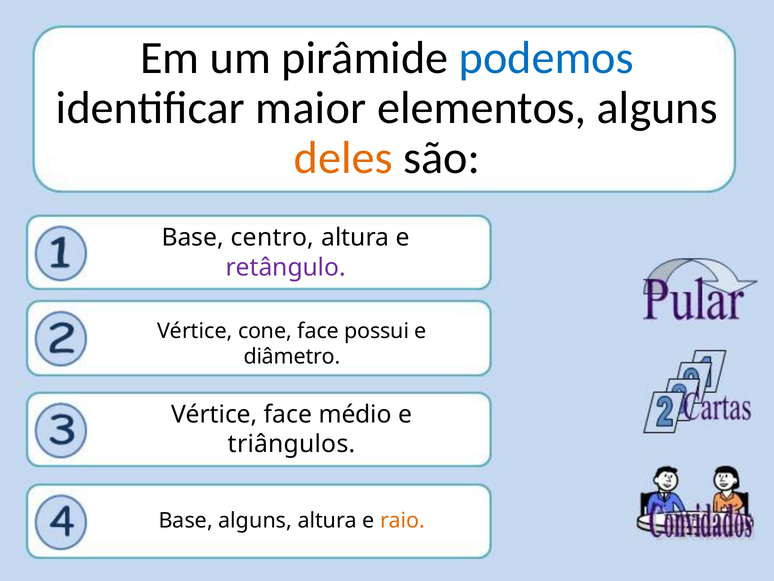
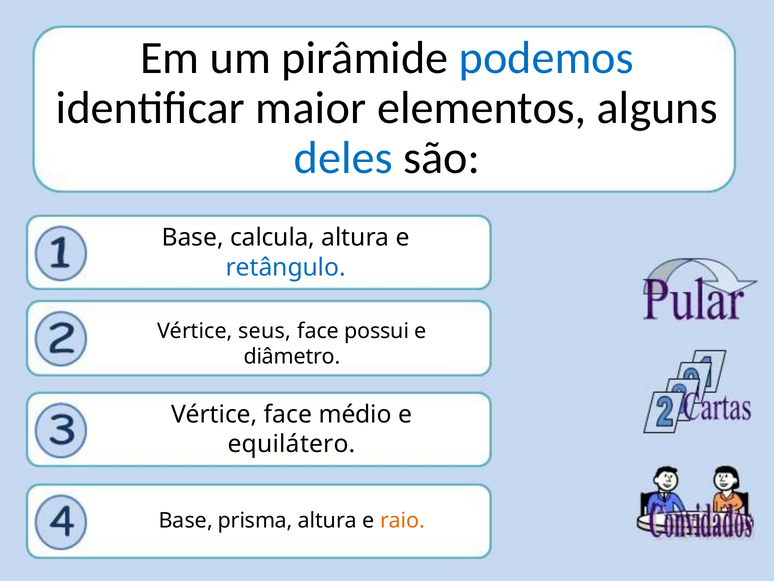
deles colour: orange -> blue
centro: centro -> calcula
retângulo colour: purple -> blue
cone: cone -> seus
triângulos: triângulos -> equilátero
Base alguns: alguns -> prisma
